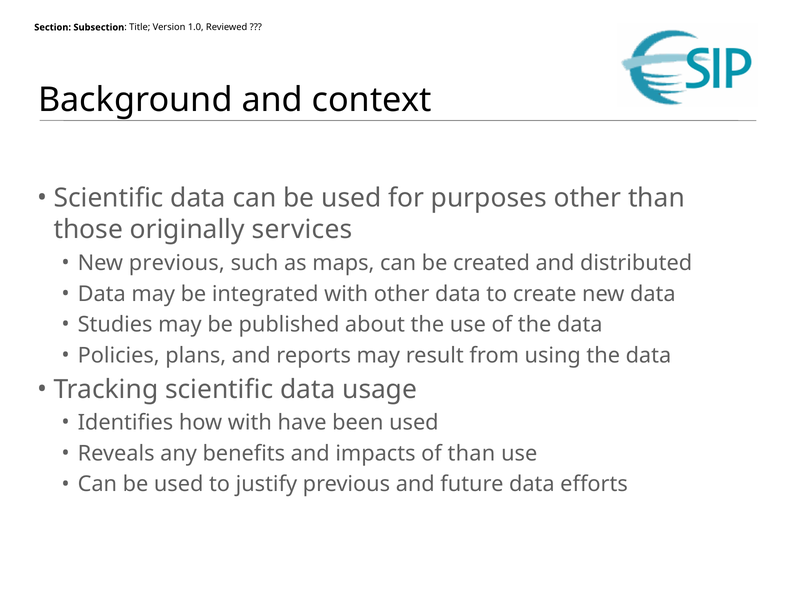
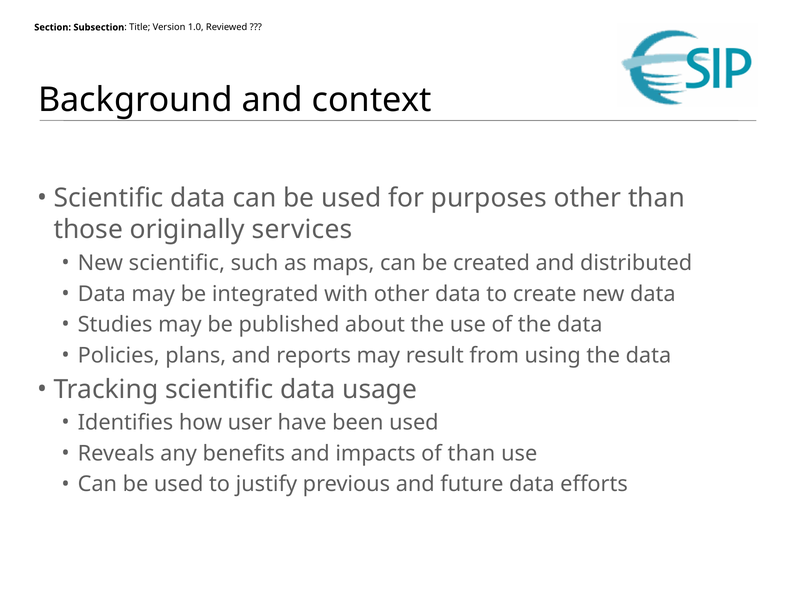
New previous: previous -> scientific
how with: with -> user
